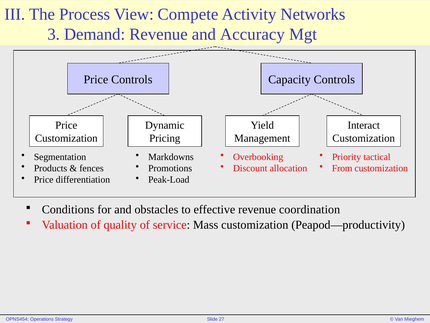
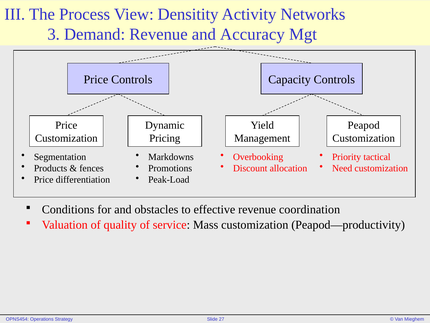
Compete: Compete -> Densitity
Interact: Interact -> Peapod
From: From -> Need
